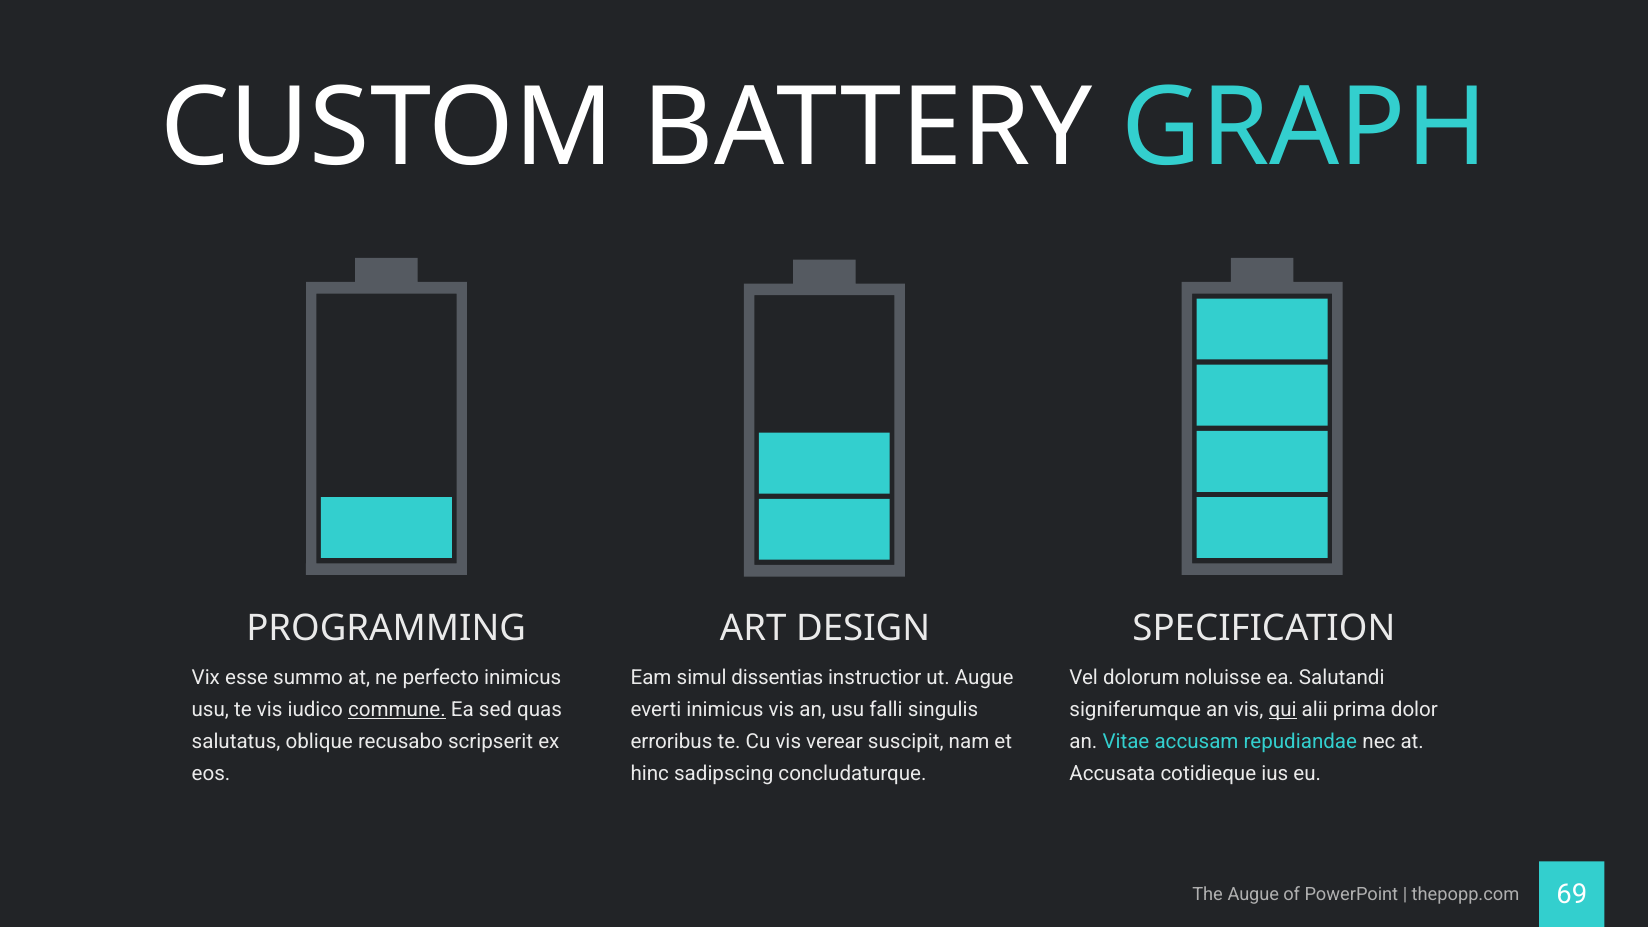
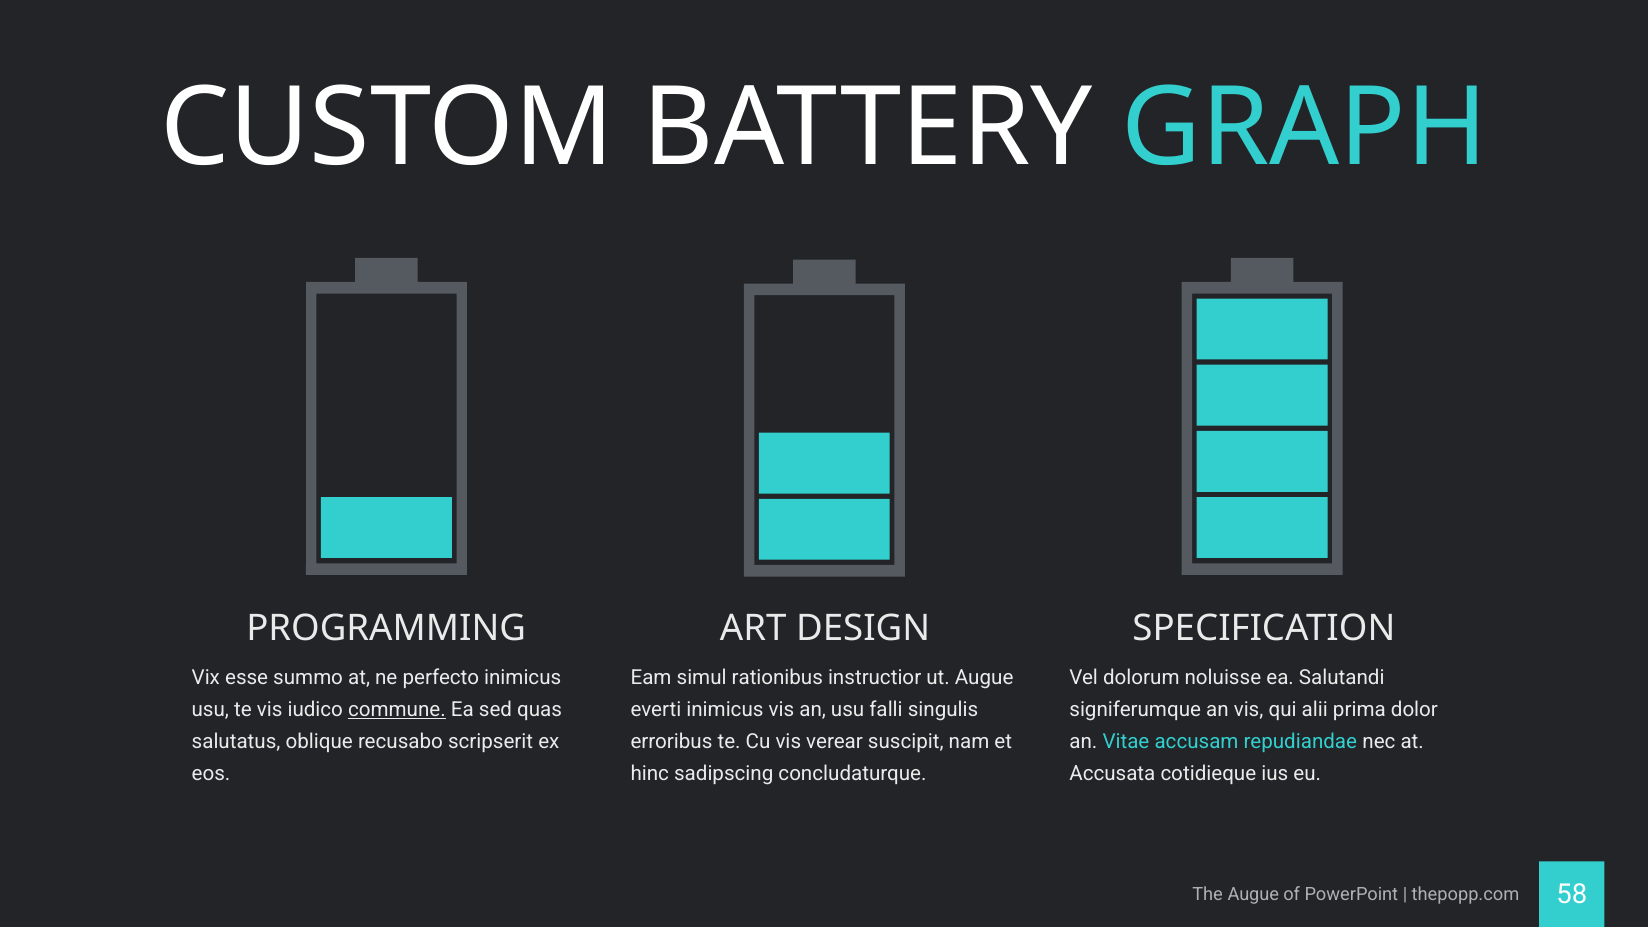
dissentias: dissentias -> rationibus
qui underline: present -> none
69: 69 -> 58
